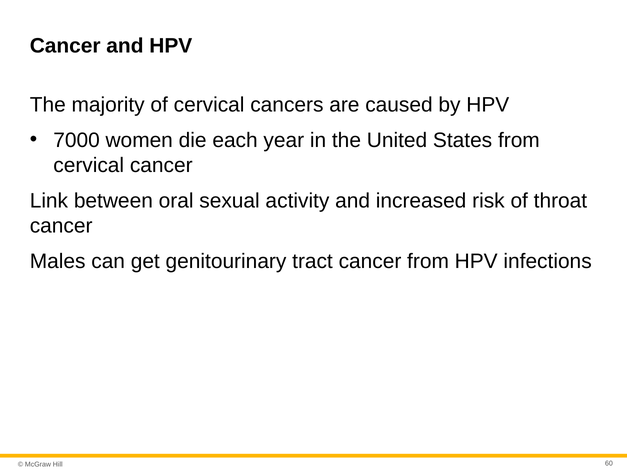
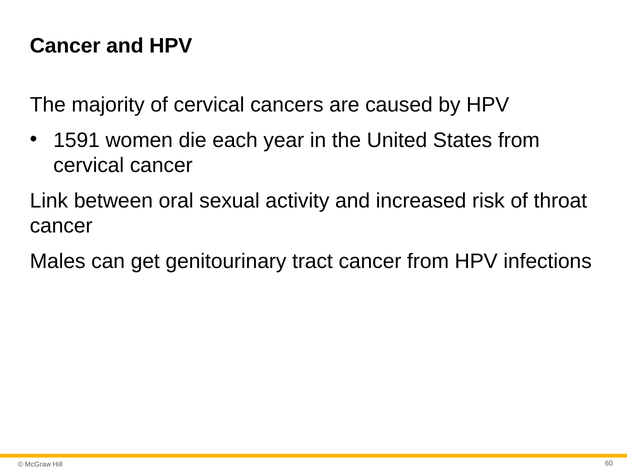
7000: 7000 -> 1591
